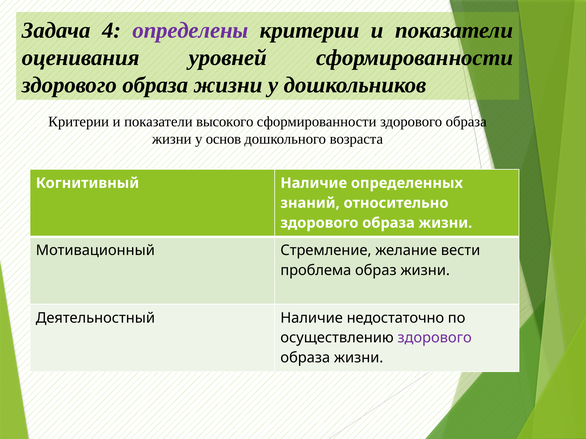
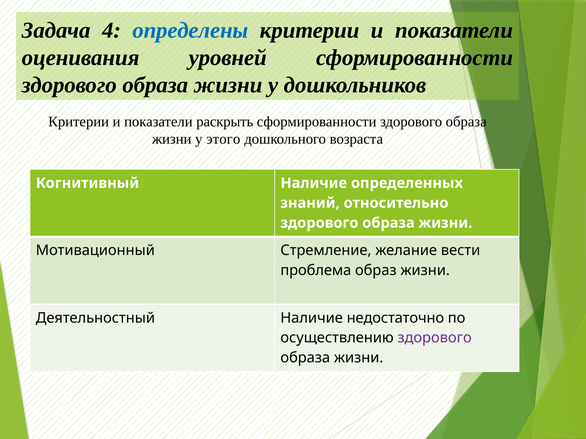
определены colour: purple -> blue
высокого: высокого -> раскрыть
основ: основ -> этого
